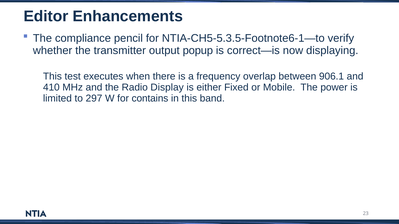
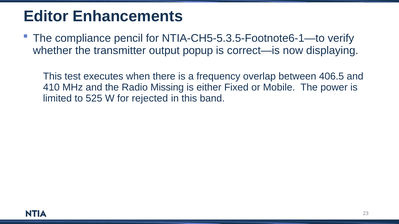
906.1: 906.1 -> 406.5
Display: Display -> Missing
297: 297 -> 525
contains: contains -> rejected
